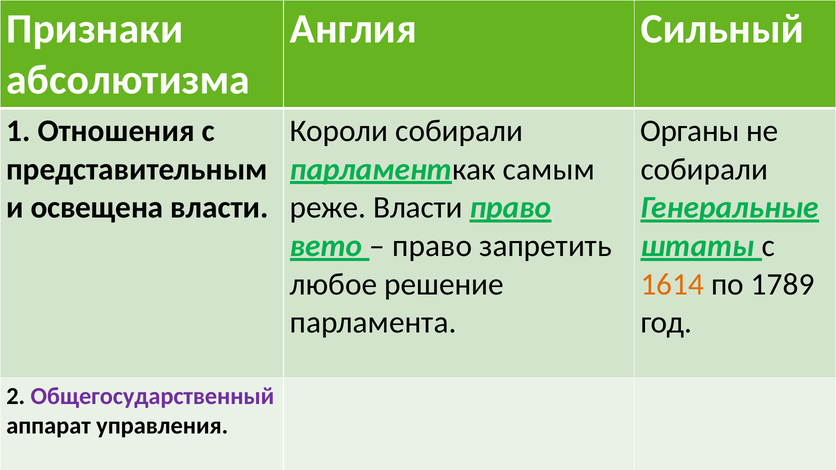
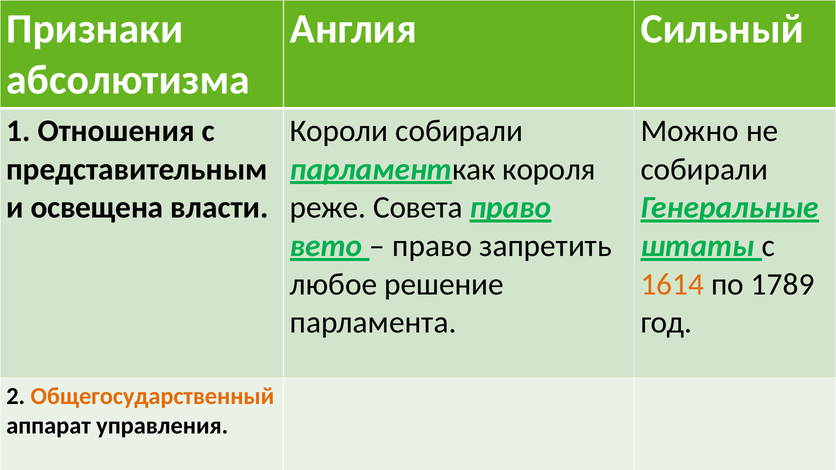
Органы: Органы -> Можно
самым: самым -> короля
реже Власти: Власти -> Совета
Общегосударственный colour: purple -> orange
